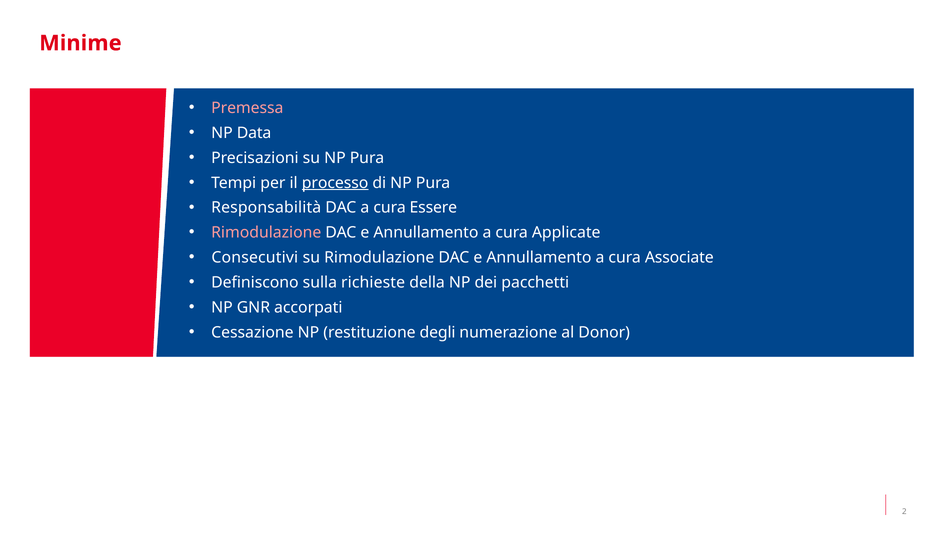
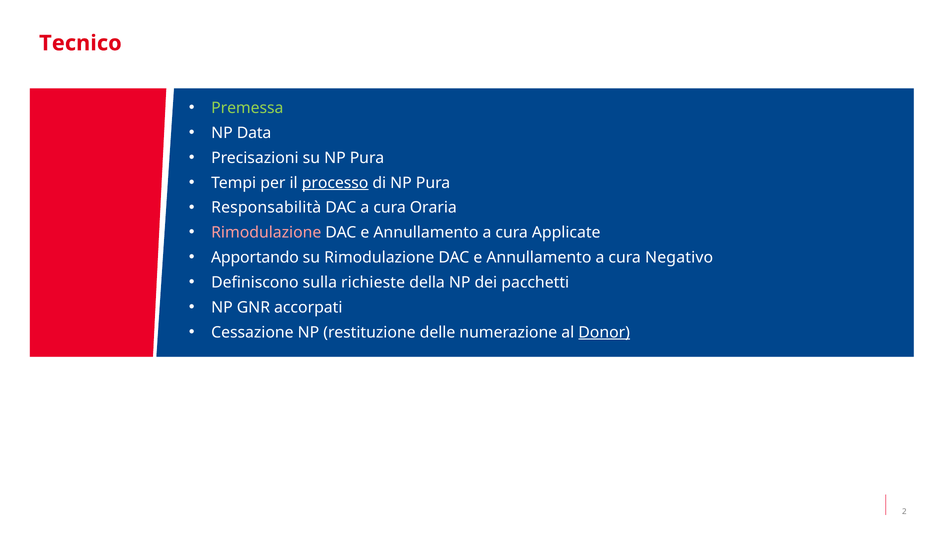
Minime: Minime -> Tecnico
Premessa colour: pink -> light green
Essere: Essere -> Oraria
Consecutivi: Consecutivi -> Apportando
Associate: Associate -> Negativo
degli: degli -> delle
Donor underline: none -> present
